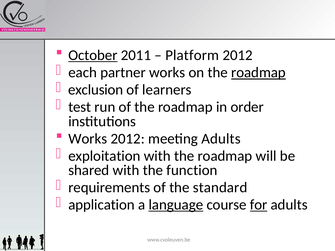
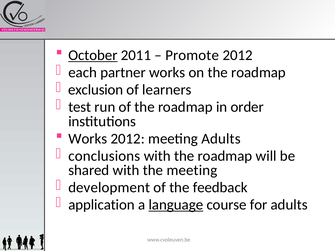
Platform: Platform -> Promote
roadmap at (258, 73) underline: present -> none
exploitation: exploitation -> conclusions
the function: function -> meeting
requirements: requirements -> development
standard: standard -> feedback
for underline: present -> none
